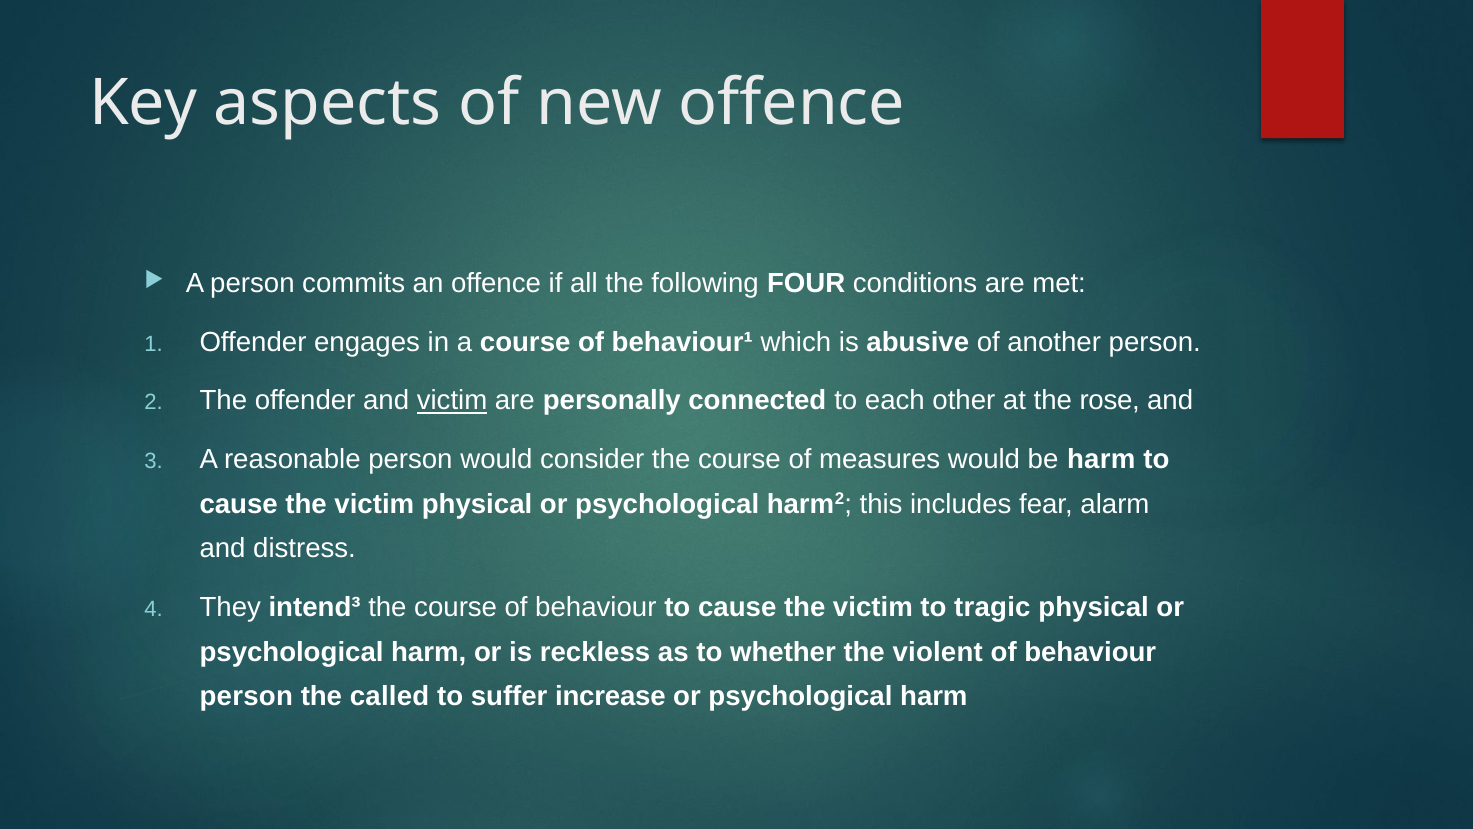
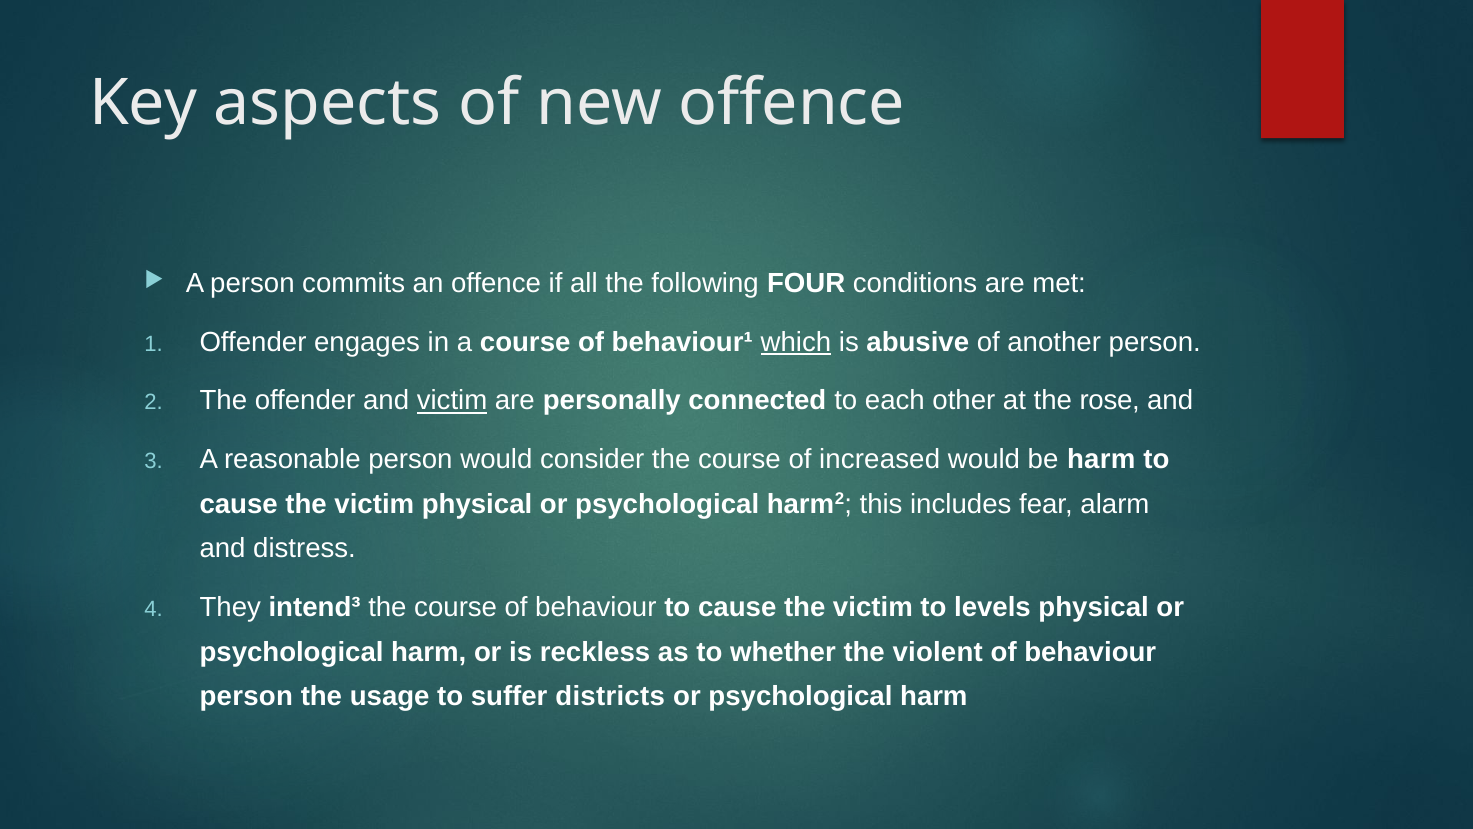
which underline: none -> present
measures: measures -> increased
tragic: tragic -> levels
called: called -> usage
increase: increase -> districts
